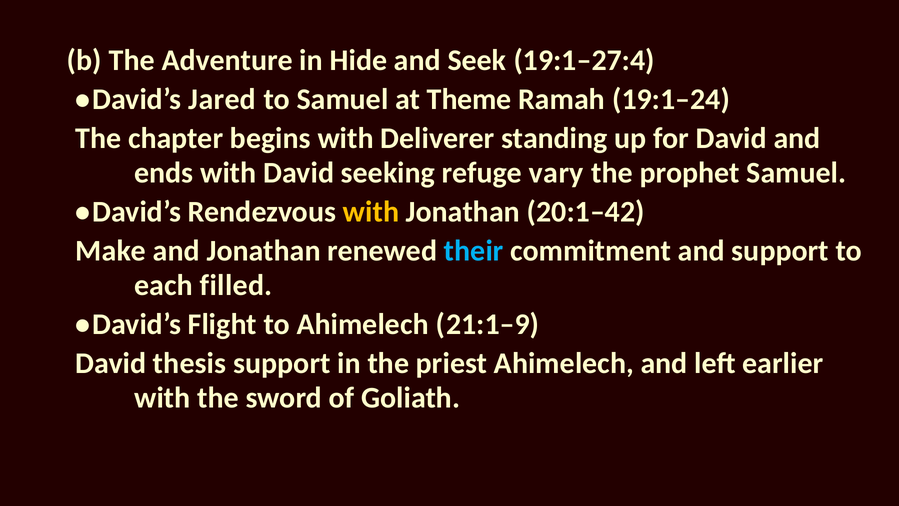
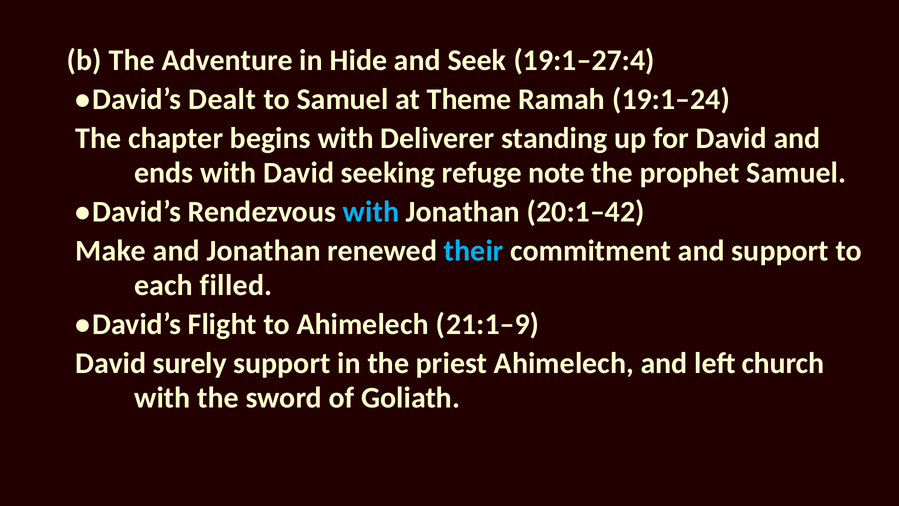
Jared: Jared -> Dealt
vary: vary -> note
with at (371, 212) colour: yellow -> light blue
thesis: thesis -> surely
earlier: earlier -> church
